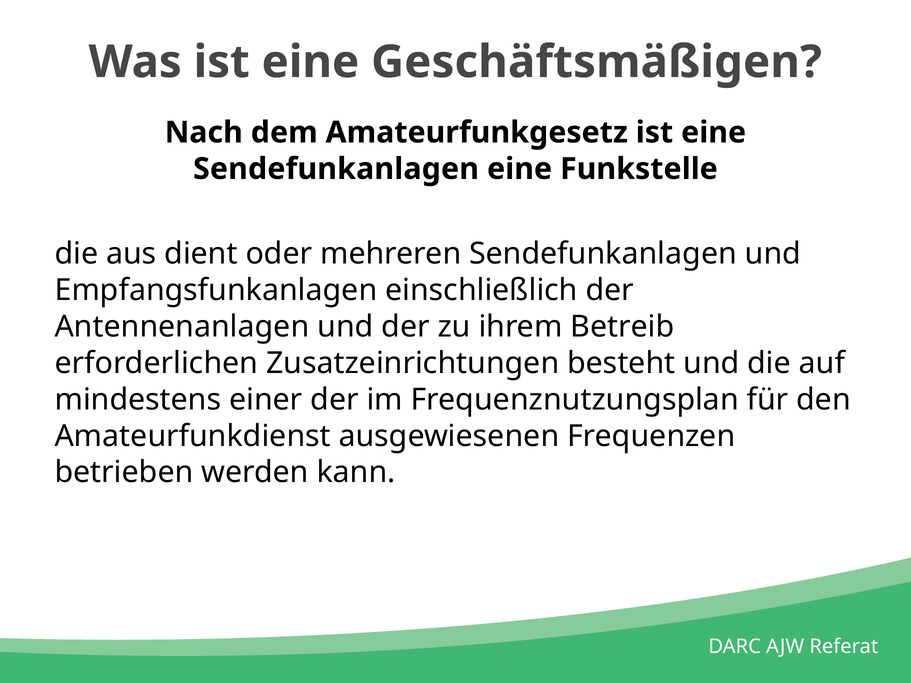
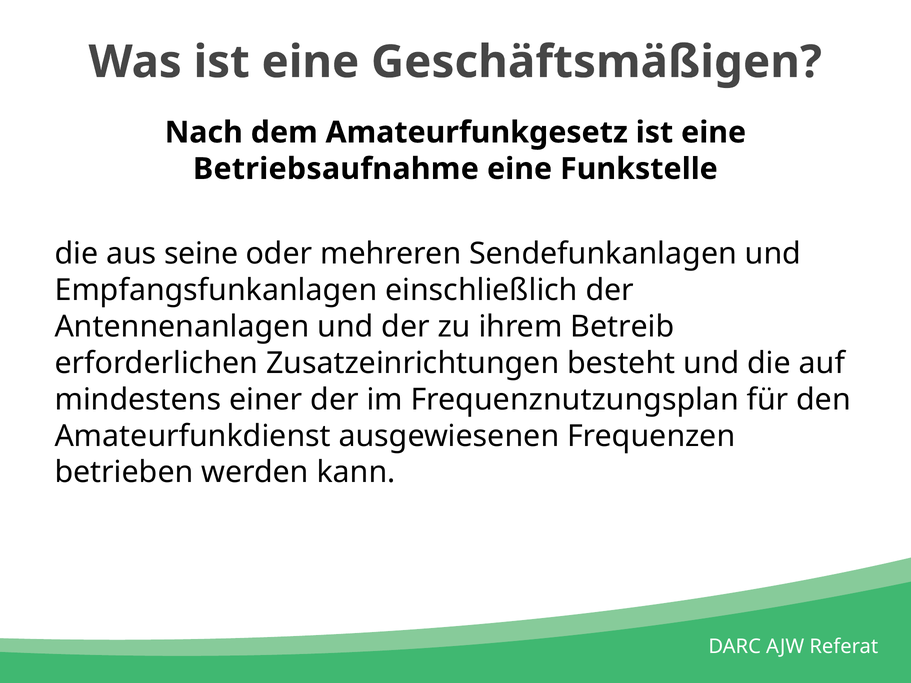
Sendefunkanlagen at (336, 169): Sendefunkanlagen -> Betriebsaufnahme
dient: dient -> seine
